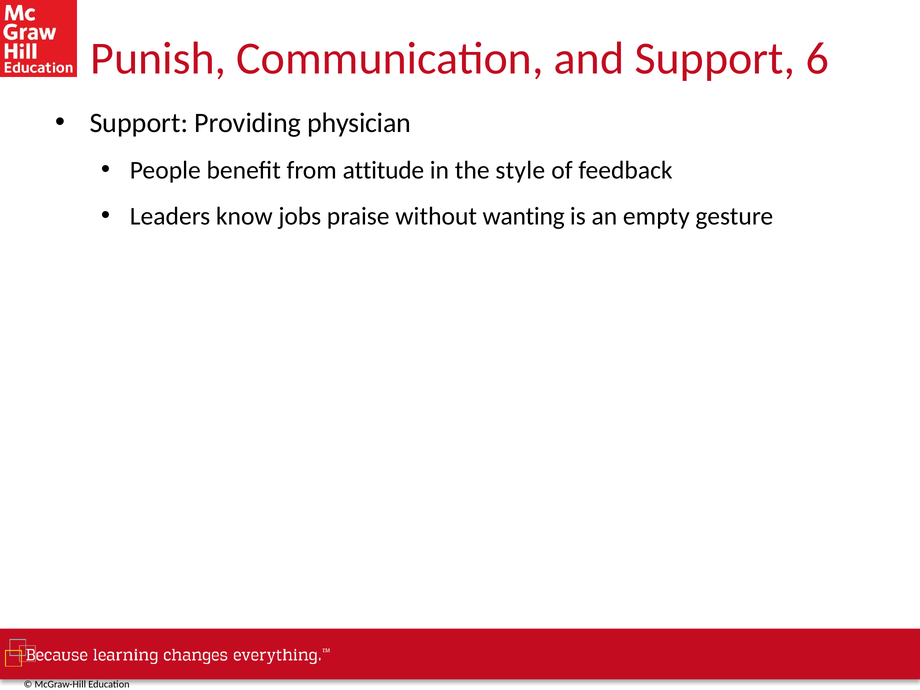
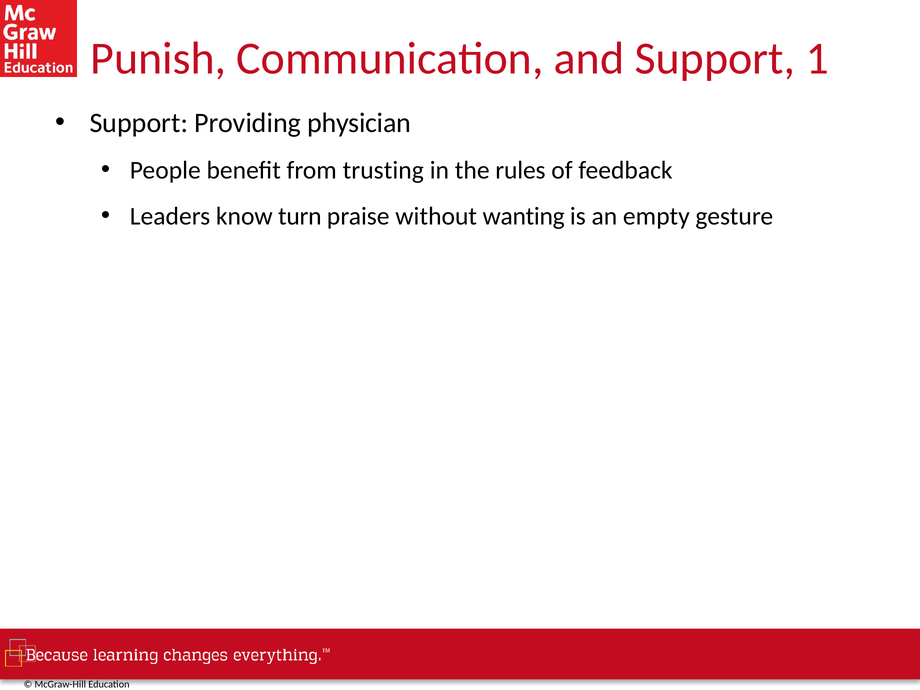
6: 6 -> 1
attitude: attitude -> trusting
style: style -> rules
jobs: jobs -> turn
